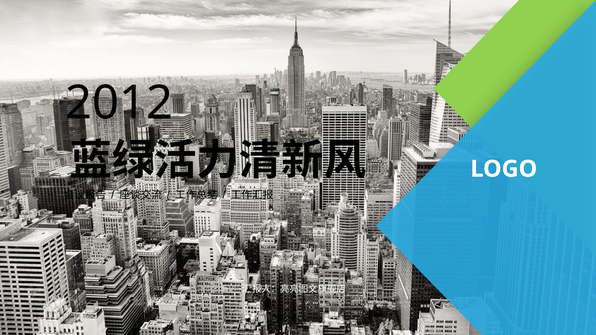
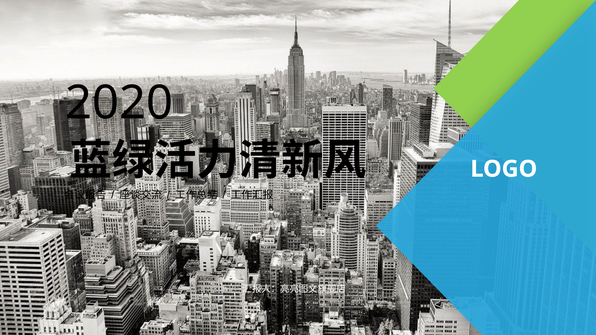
2012: 2012 -> 2020
